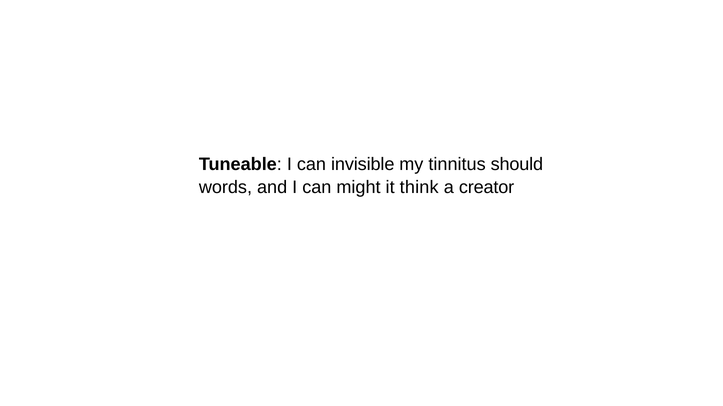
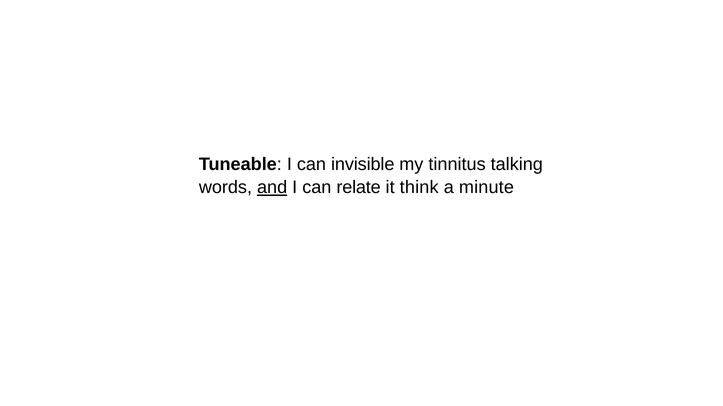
should: should -> talking
and underline: none -> present
might: might -> relate
creator: creator -> minute
